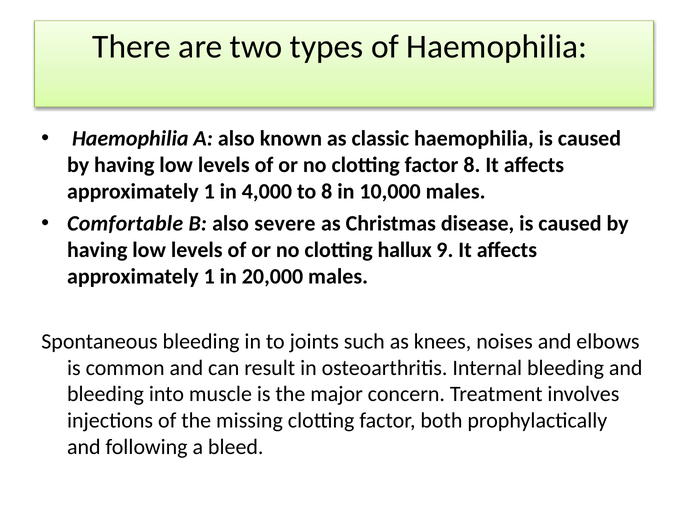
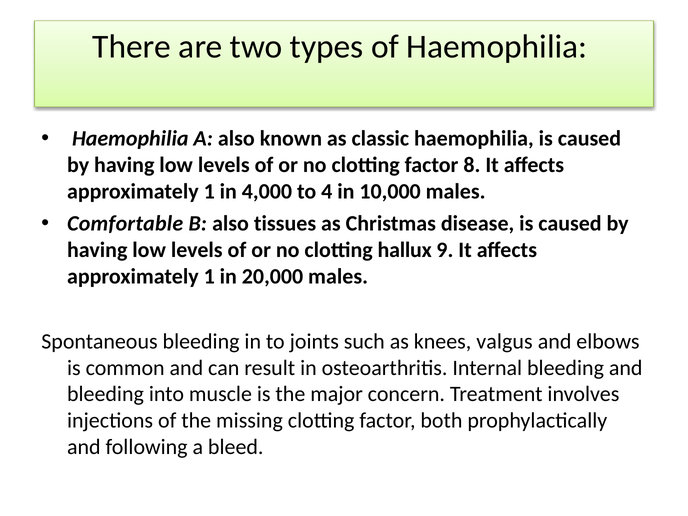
to 8: 8 -> 4
severe: severe -> tissues
noises: noises -> valgus
